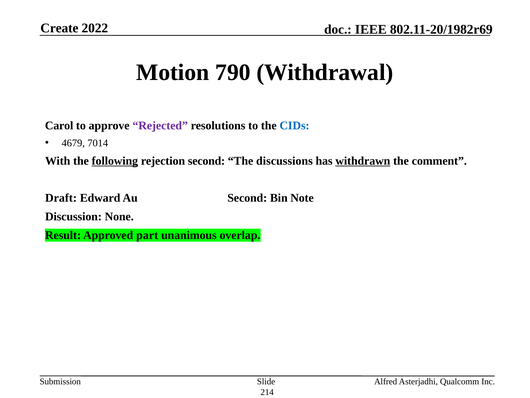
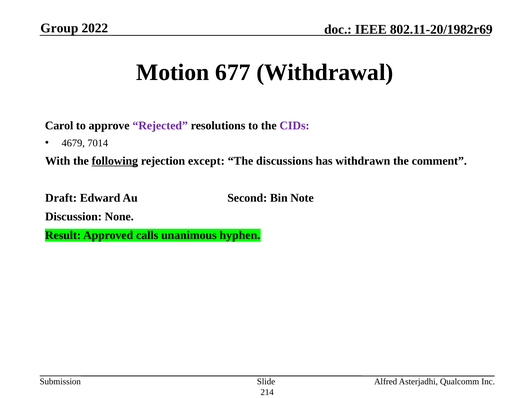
Create: Create -> Group
790: 790 -> 677
CIDs colour: blue -> purple
rejection second: second -> except
withdrawn underline: present -> none
part: part -> calls
overlap: overlap -> hyphen
